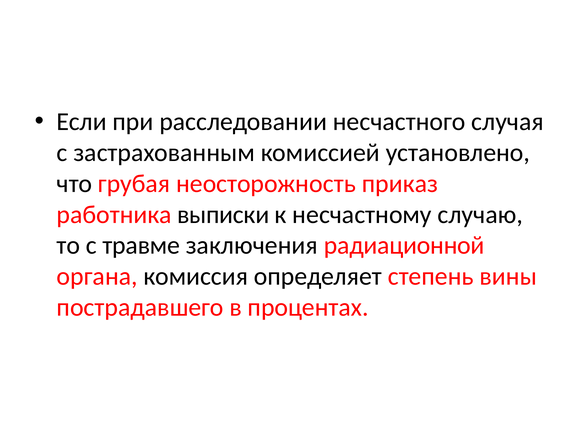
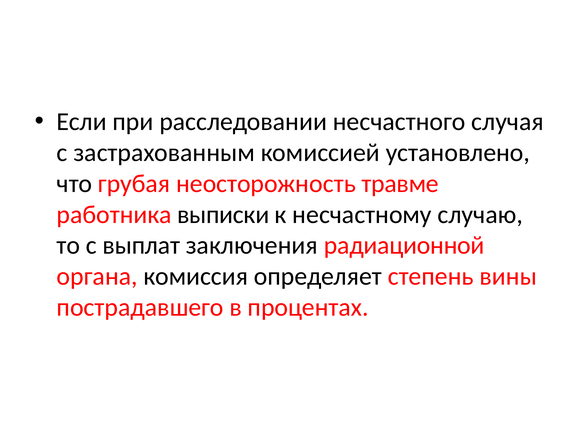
приказ: приказ -> травме
травме: травме -> выплат
